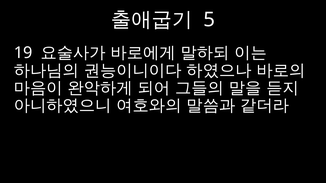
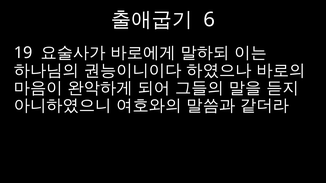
5: 5 -> 6
